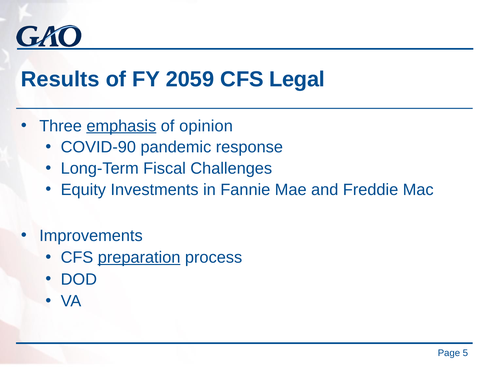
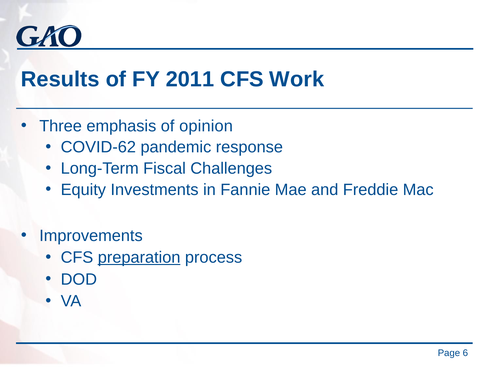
2059: 2059 -> 2011
Legal: Legal -> Work
emphasis underline: present -> none
COVID-90: COVID-90 -> COVID-62
5: 5 -> 6
